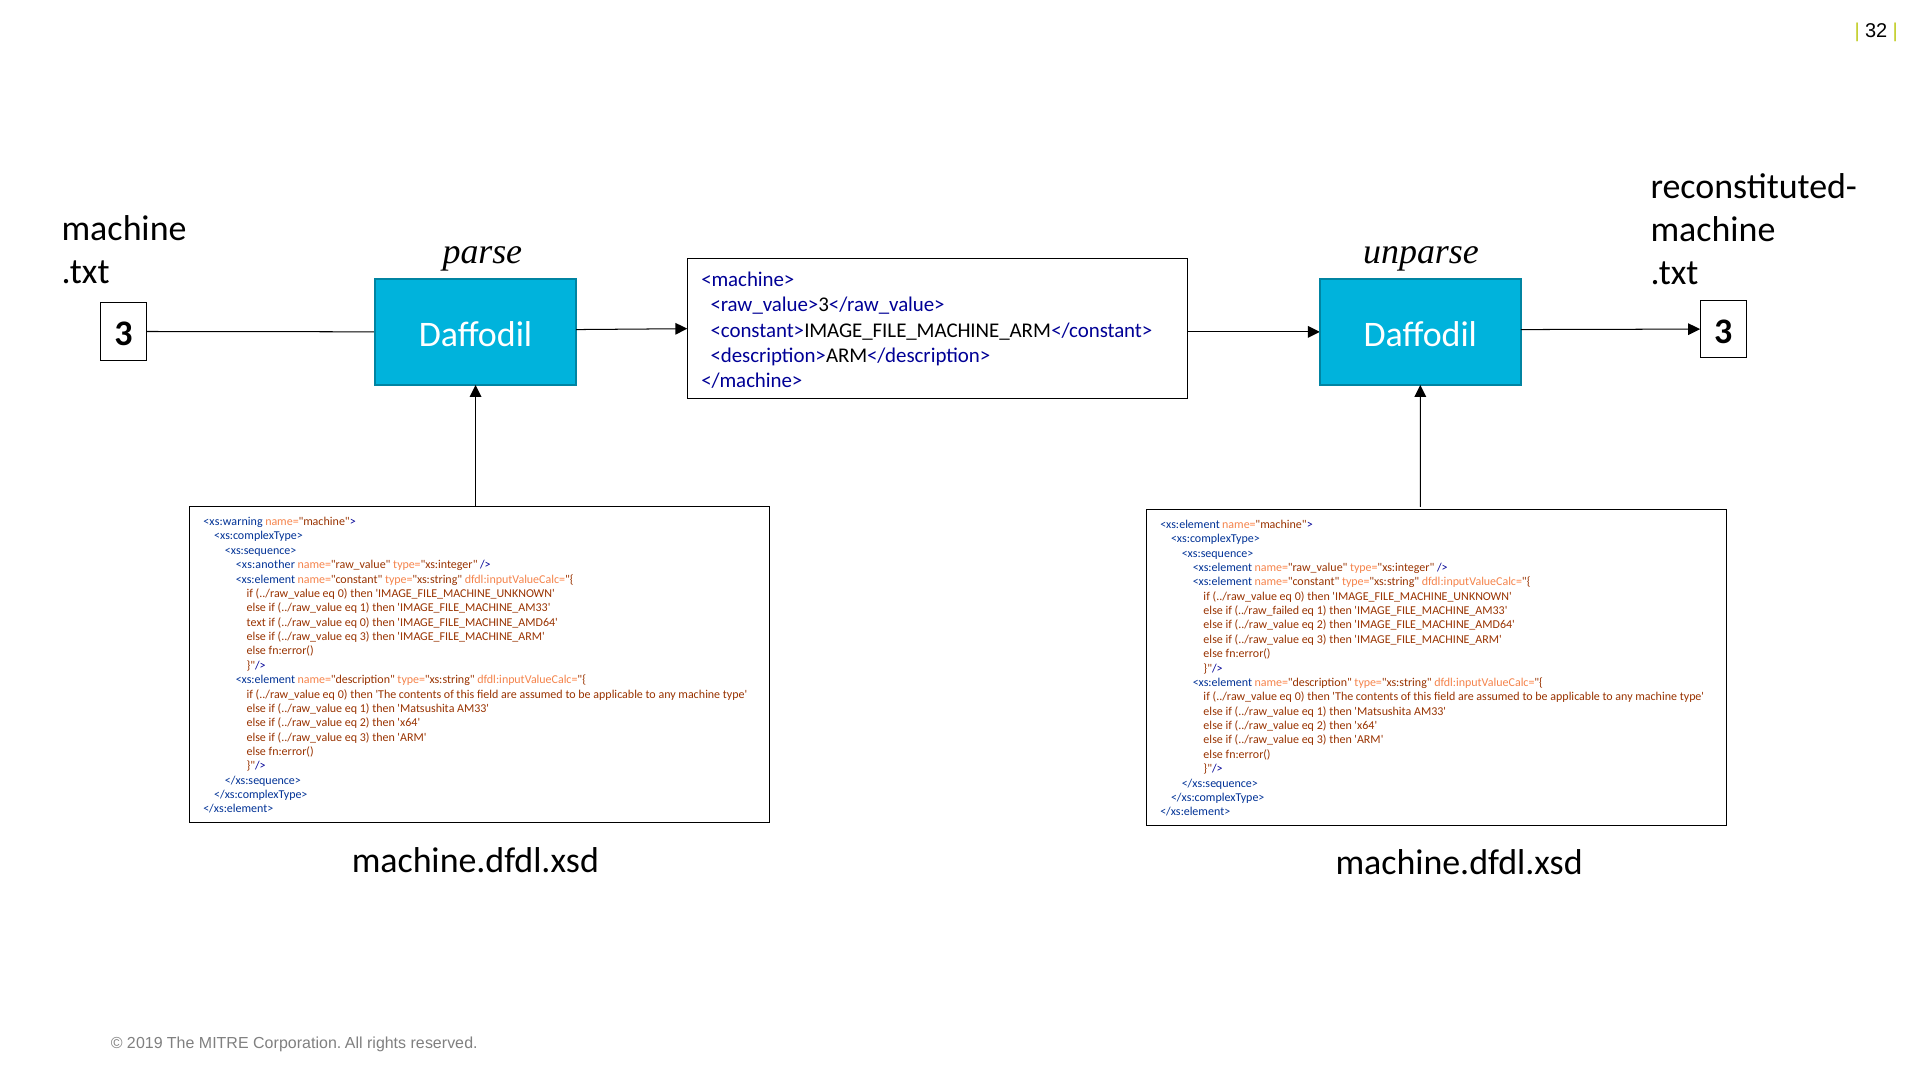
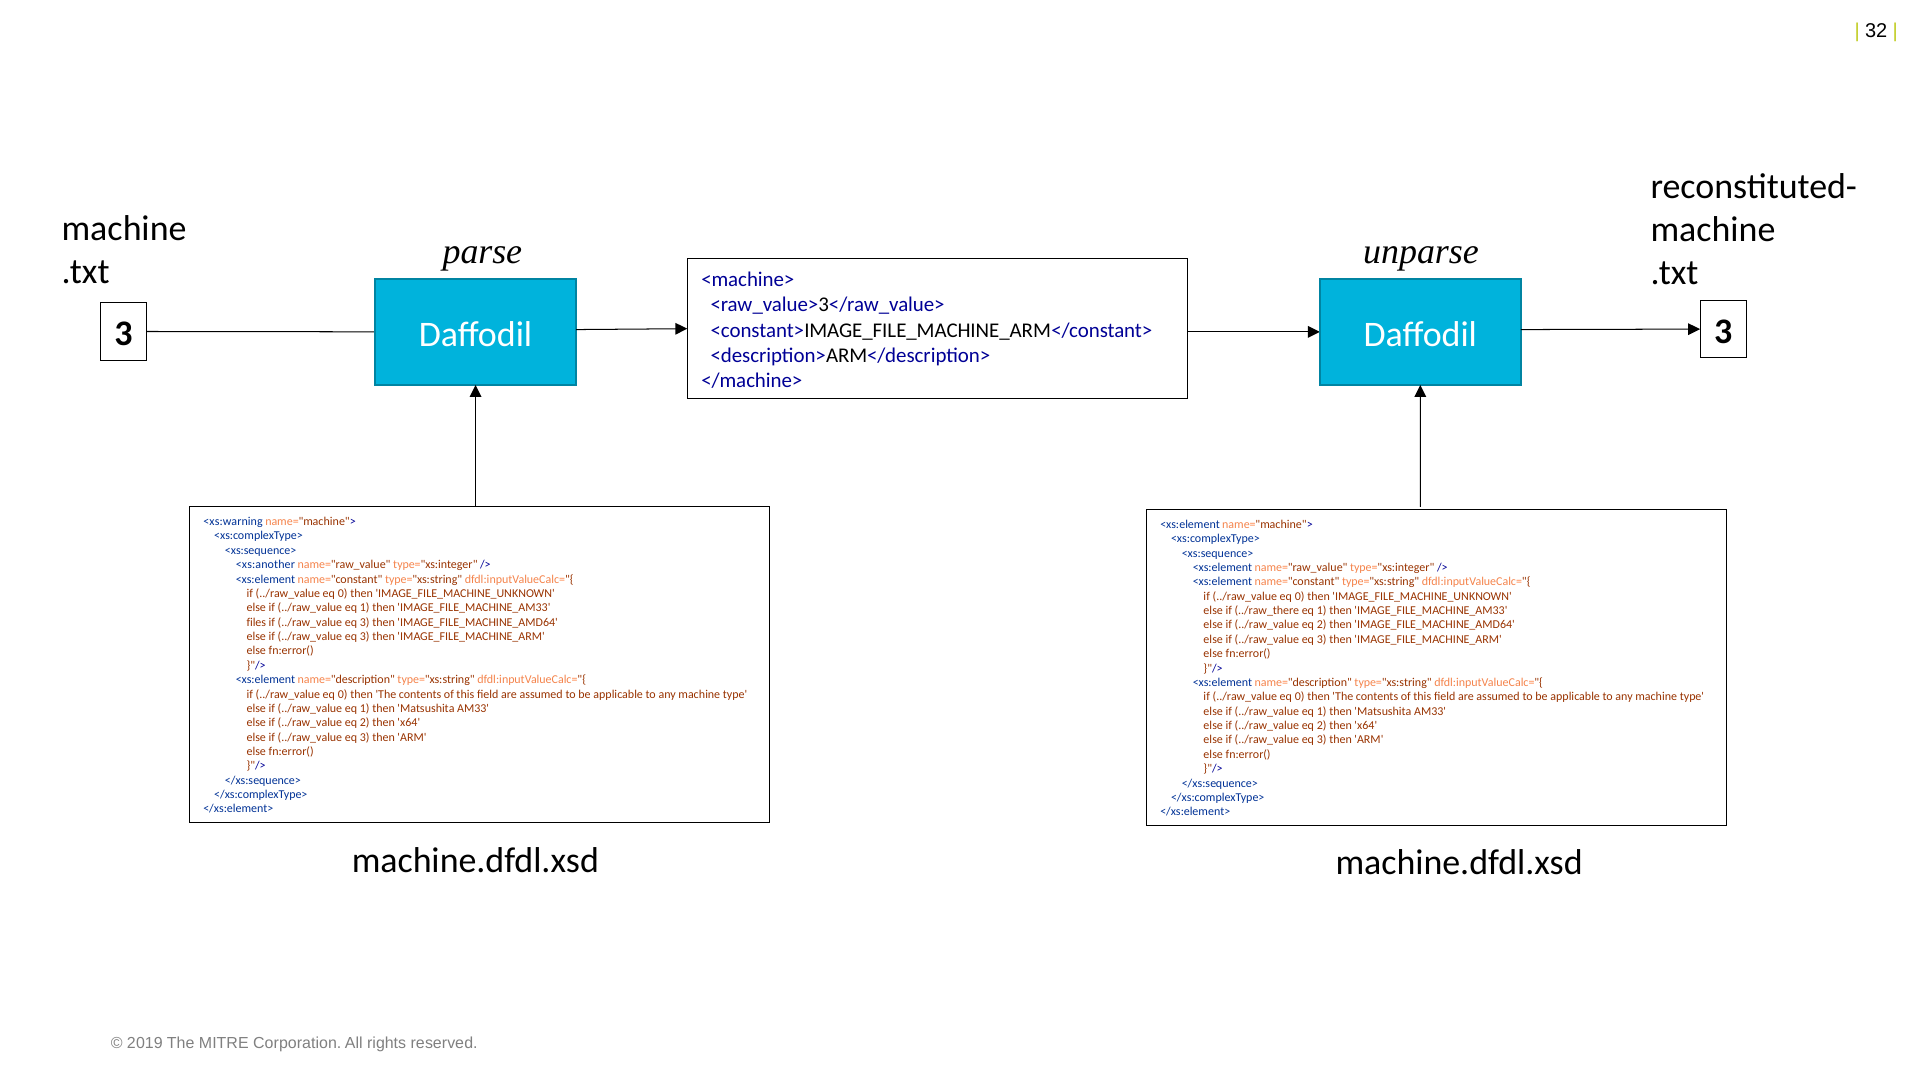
../raw_failed: ../raw_failed -> ../raw_there
text: text -> files
0 at (365, 622): 0 -> 3
